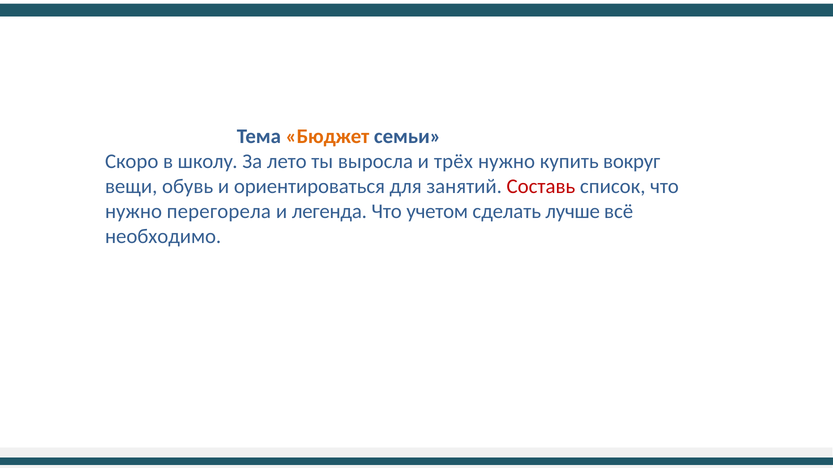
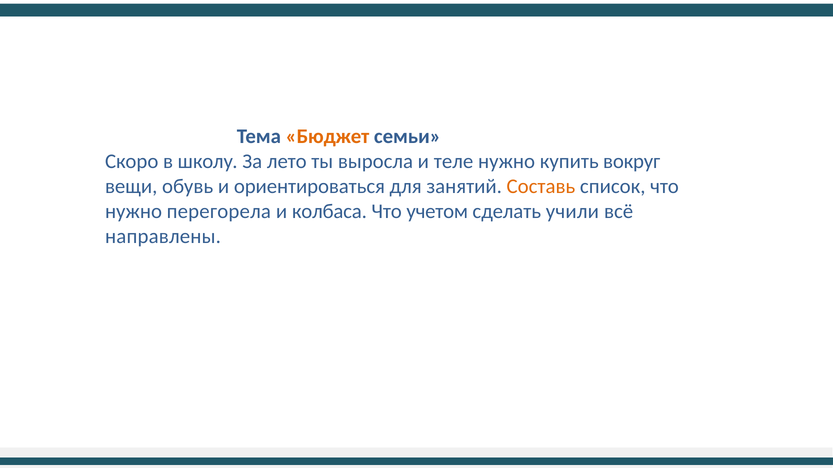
трёх: трёх -> теле
Составь colour: red -> orange
легенда: легенда -> колбаса
лучше: лучше -> учили
необходимо: необходимо -> направлены
